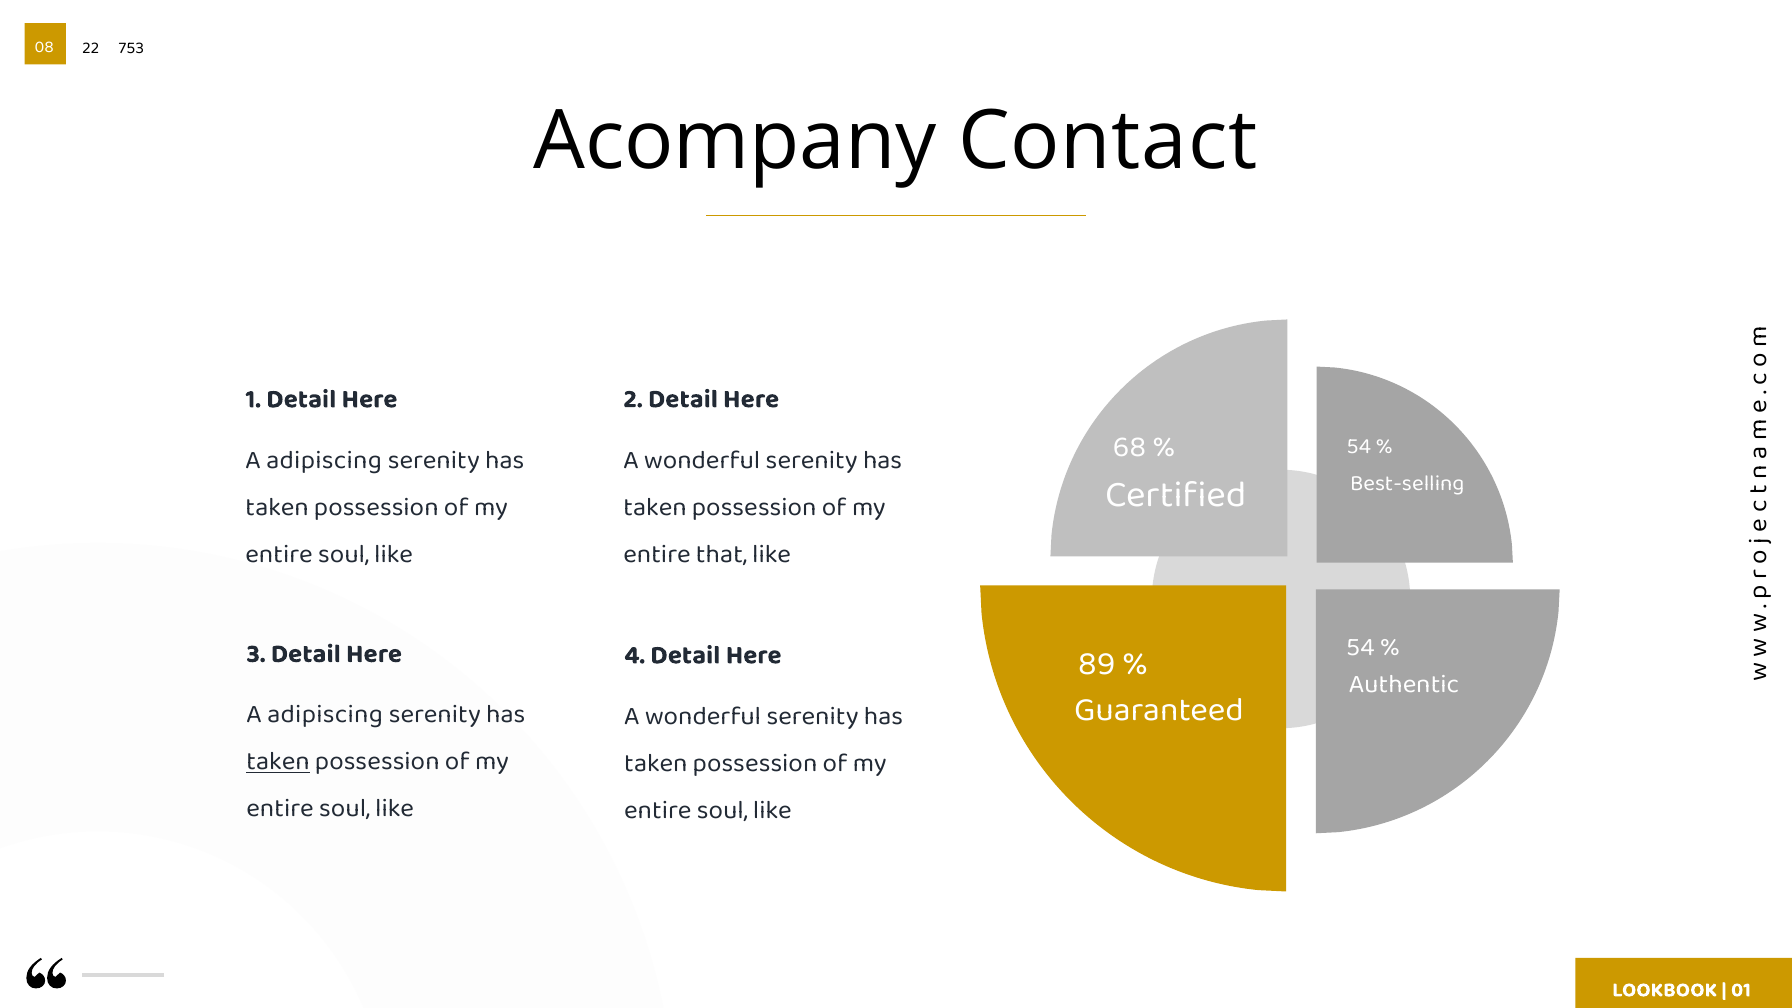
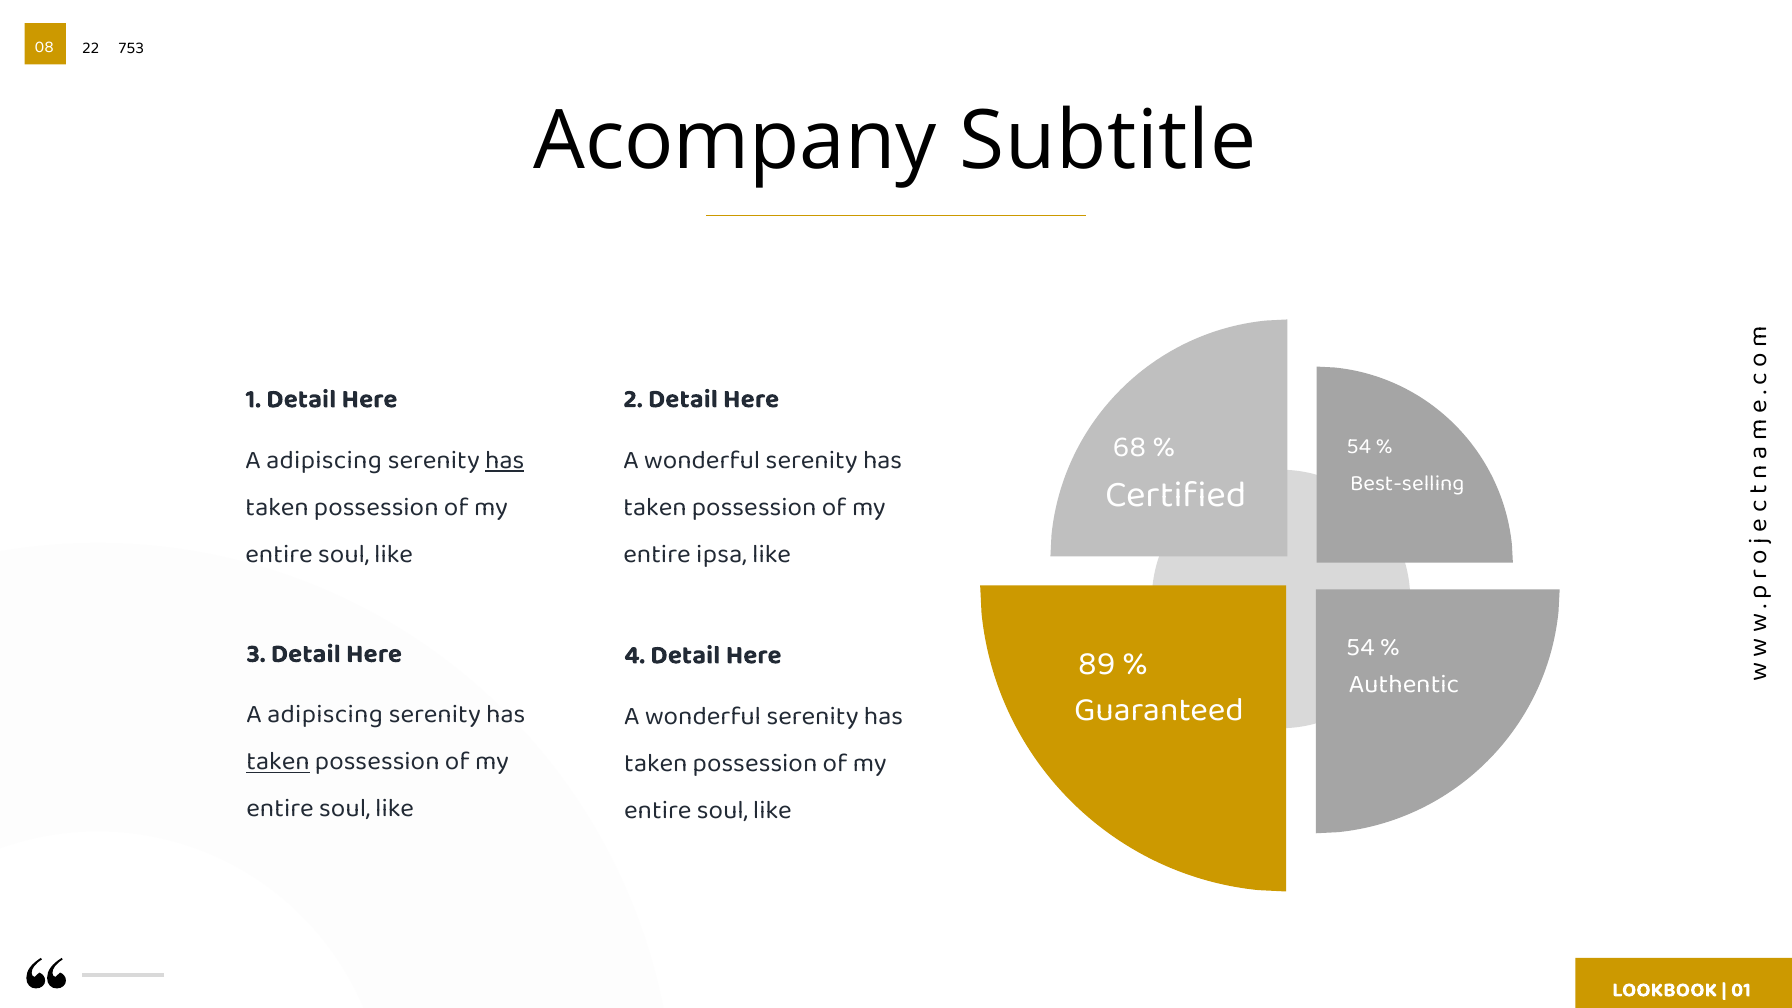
Contact: Contact -> Subtitle
has at (505, 459) underline: none -> present
that: that -> ipsa
